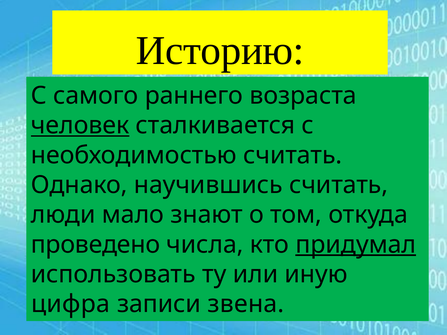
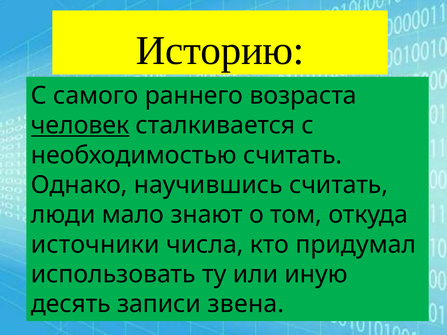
проведено: проведено -> источники
придумал underline: present -> none
цифра: цифра -> десять
